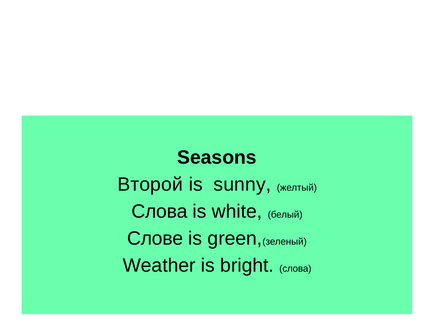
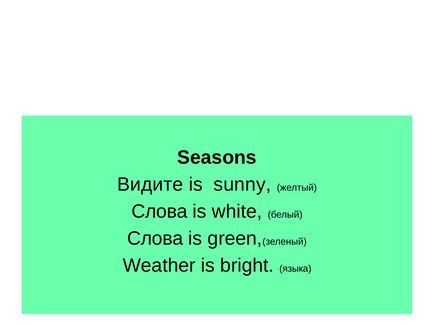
Второй: Второй -> Видите
Слове at (155, 239): Слове -> Слова
bright слова: слова -> языка
